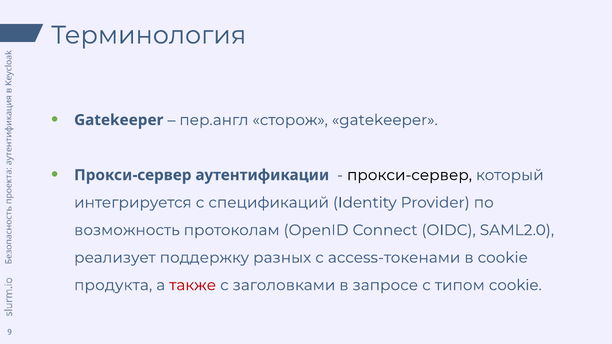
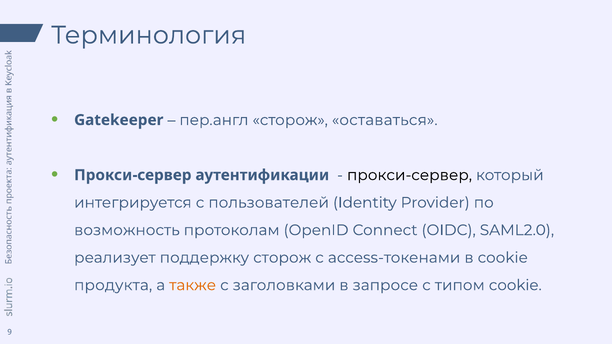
сторож gatekeeper: gatekeeper -> оставаться
спецификаций: спецификаций -> пользователей
поддержку разных: разных -> сторож
также colour: red -> orange
